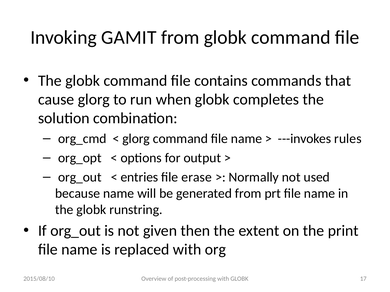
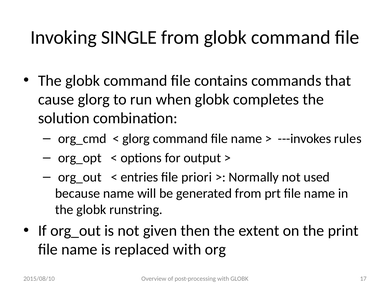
GAMIT: GAMIT -> SINGLE
erase: erase -> priori
